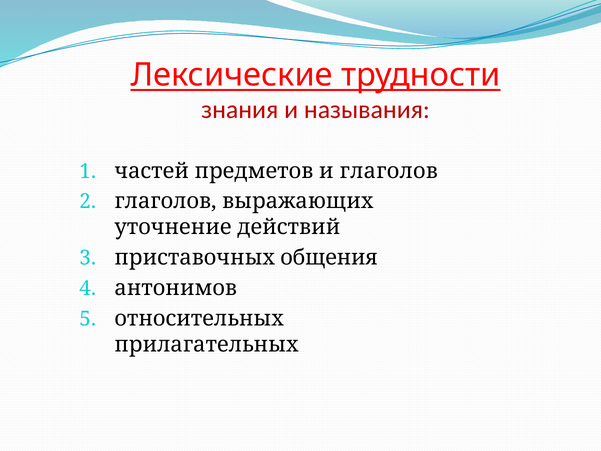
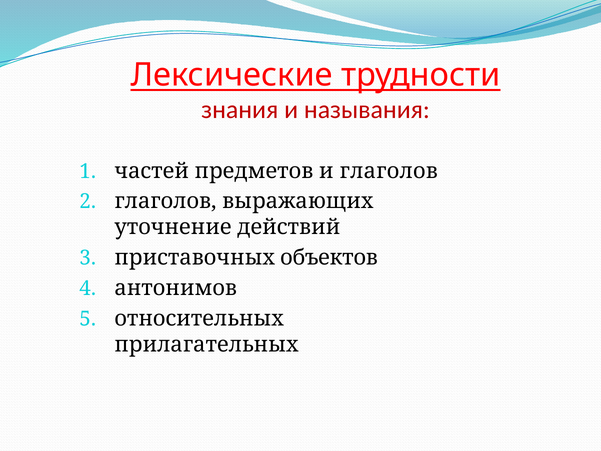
общения: общения -> объектов
